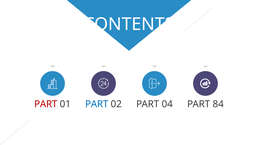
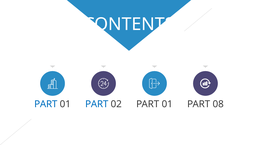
PART at (46, 104) colour: red -> blue
02 PART 04: 04 -> 01
84: 84 -> 08
